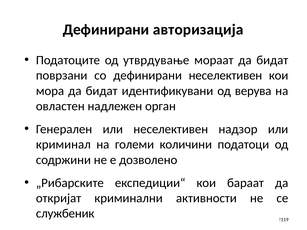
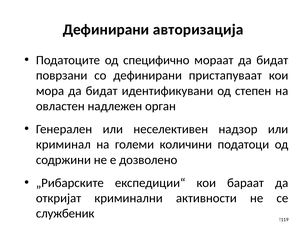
утврдување: утврдување -> специфично
дефинирани неселективен: неселективен -> пристапуваат
верува: верува -> степен
